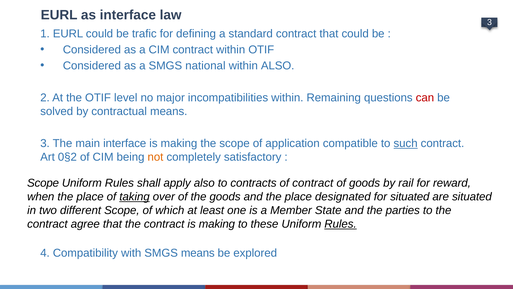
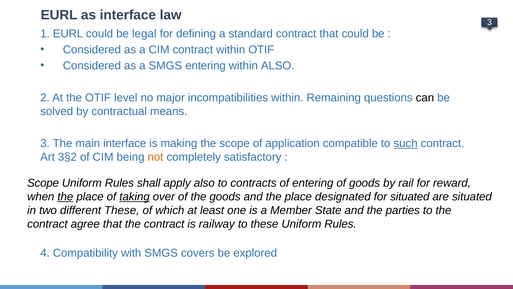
trafic: trafic -> legal
SMGS national: national -> entering
can colour: red -> black
0§2: 0§2 -> 3§2
of contract: contract -> entering
the at (65, 196) underline: none -> present
different Scope: Scope -> These
contract is making: making -> railway
Rules at (341, 224) underline: present -> none
SMGS means: means -> covers
